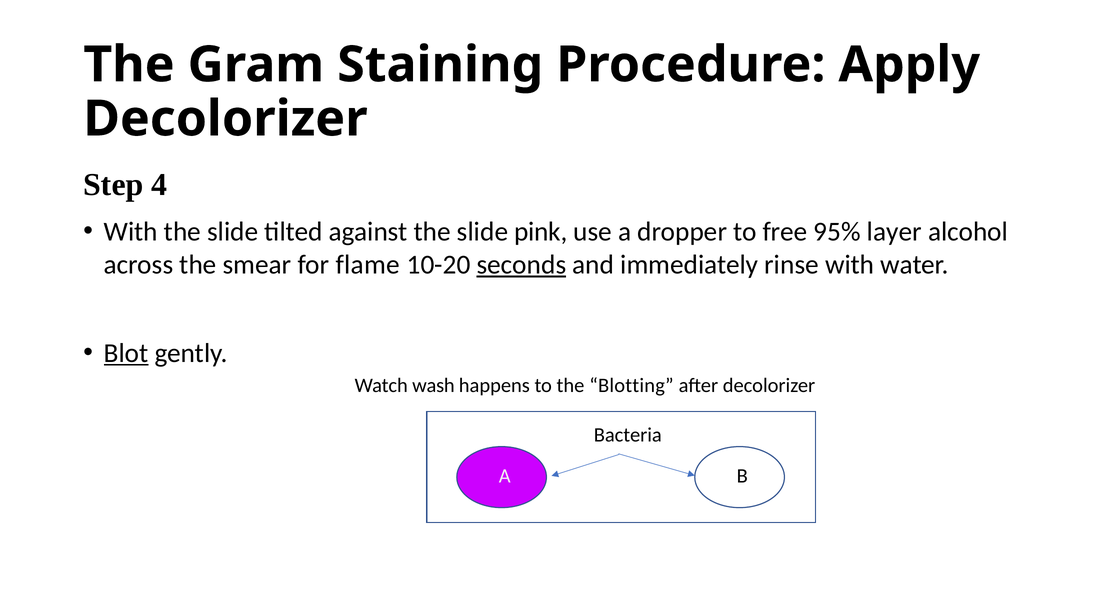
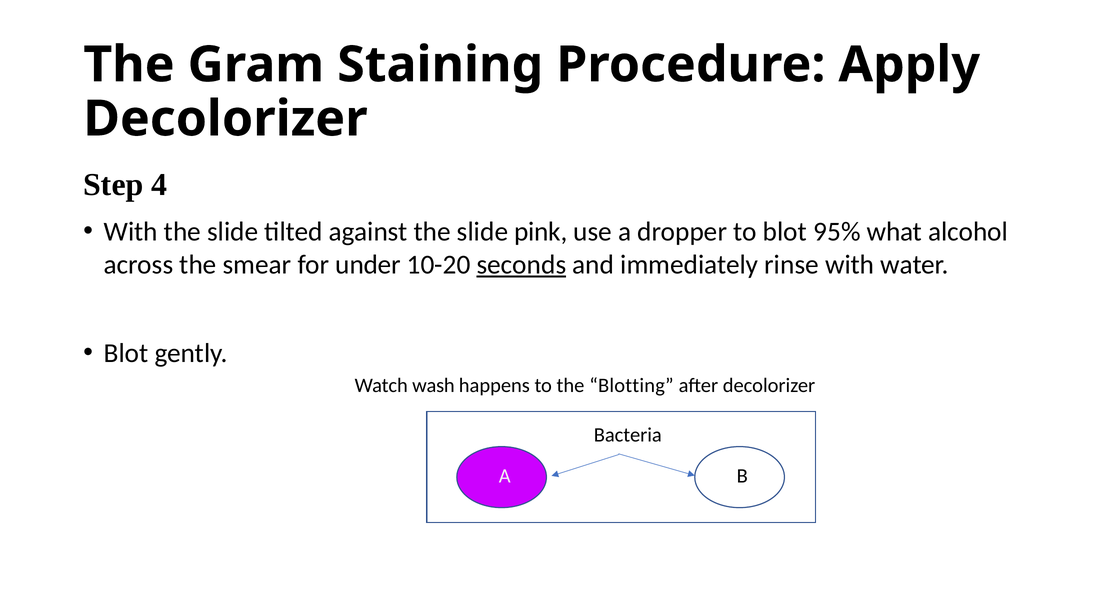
to free: free -> blot
layer: layer -> what
flame: flame -> under
Blot at (126, 353) underline: present -> none
